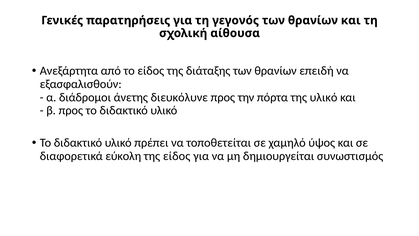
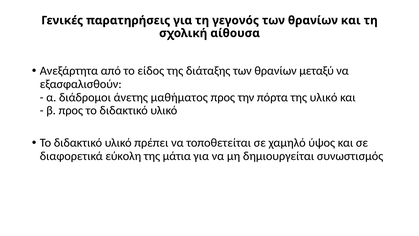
επειδή: επειδή -> μεταξύ
διευκόλυνε: διευκόλυνε -> μαθήματος
της είδος: είδος -> μάτια
